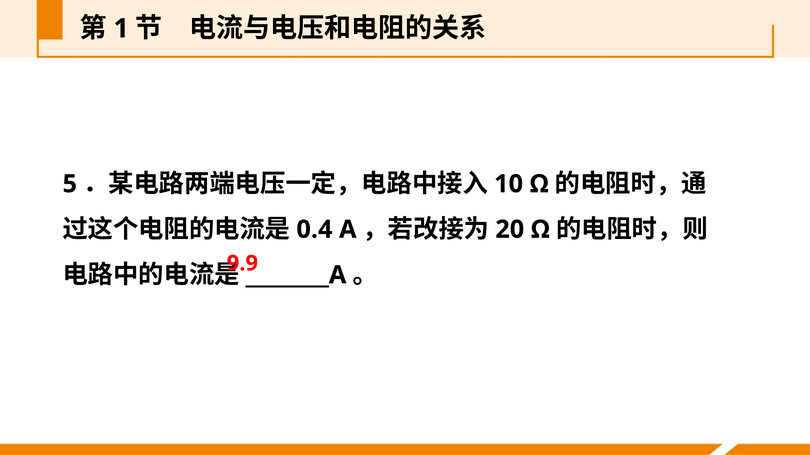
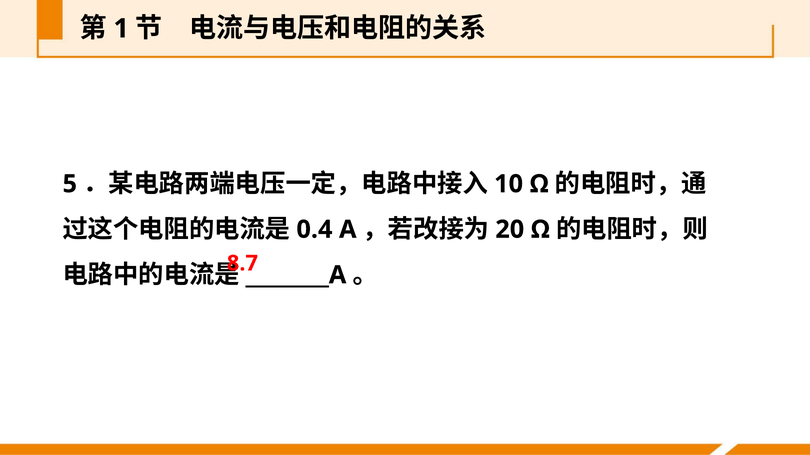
9.9: 9.9 -> 8.7
